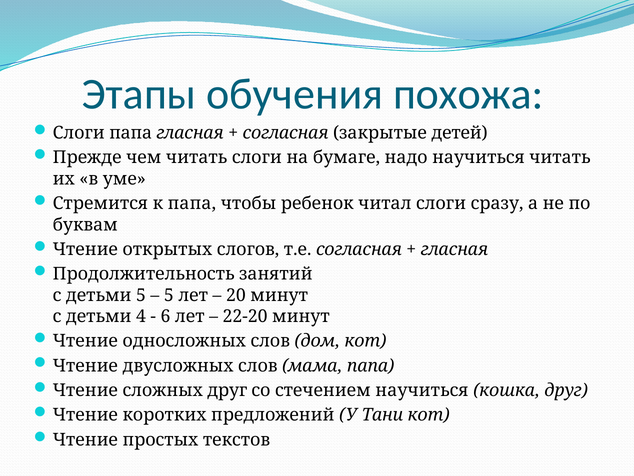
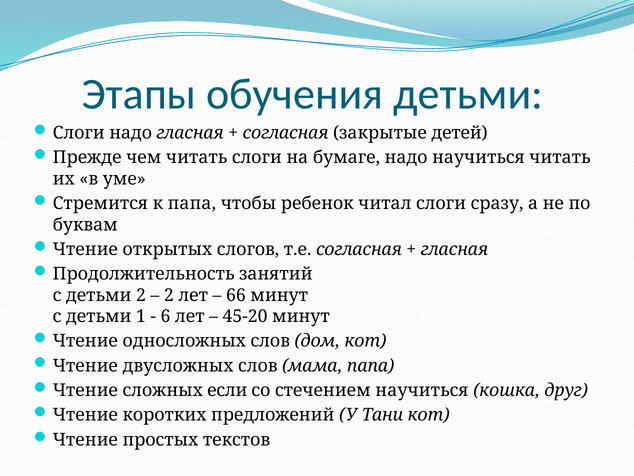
обучения похожа: похожа -> детьми
Слоги папа: папа -> надо
детьми 5: 5 -> 2
5 at (169, 295): 5 -> 2
20: 20 -> 66
4: 4 -> 1
22-20: 22-20 -> 45-20
сложных друг: друг -> если
